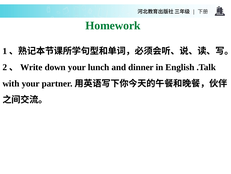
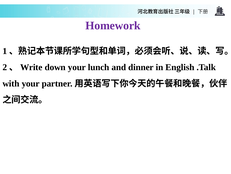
Homework colour: green -> purple
